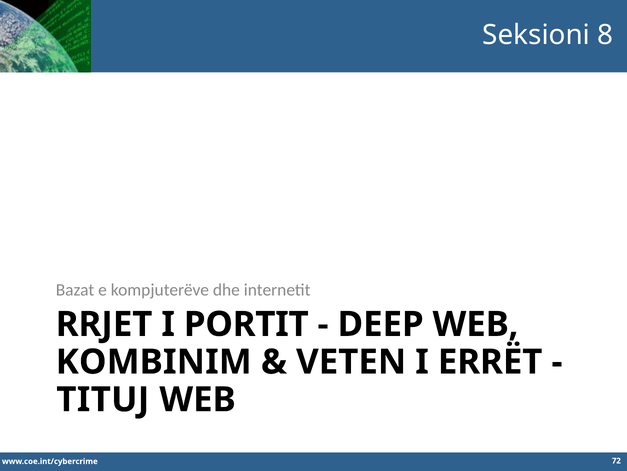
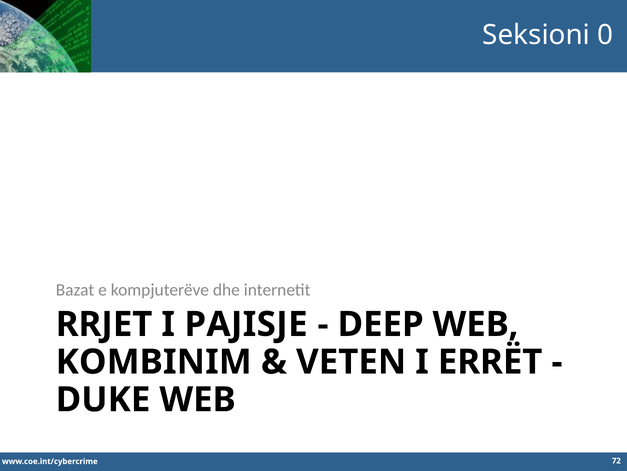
8: 8 -> 0
PORTIT: PORTIT -> PAJISJE
TITUJ: TITUJ -> DUKE
